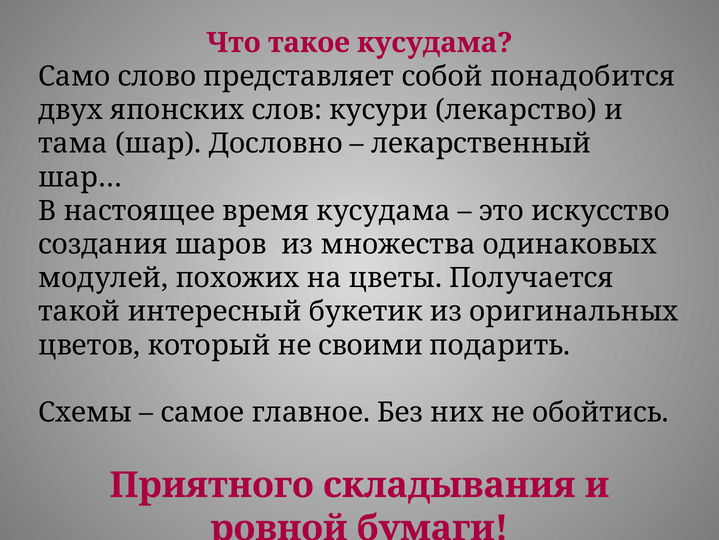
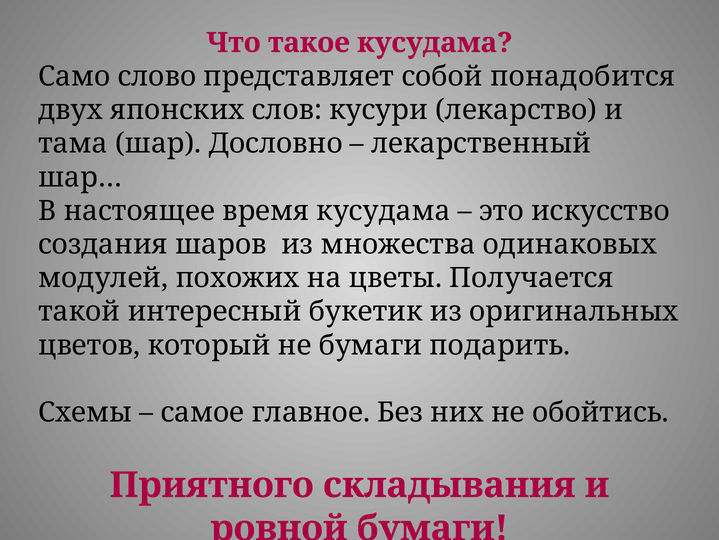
не своими: своими -> бумаги
